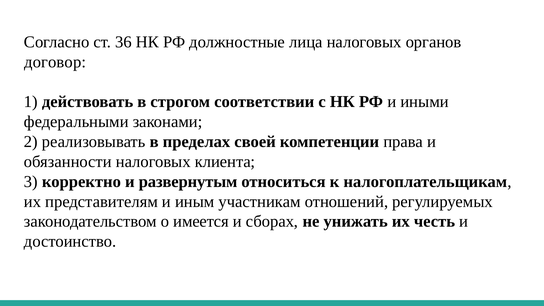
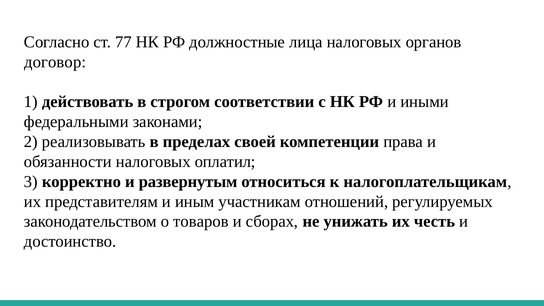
36: 36 -> 77
клиента: клиента -> оплатил
имеется: имеется -> товаров
